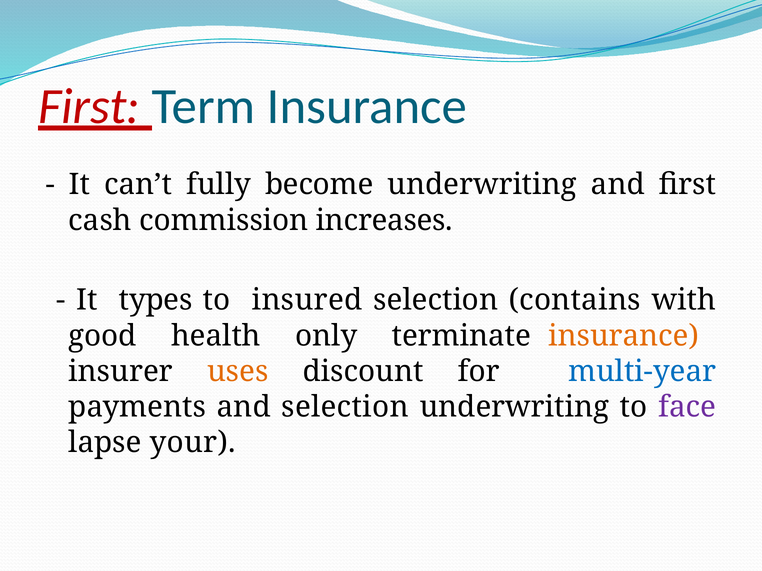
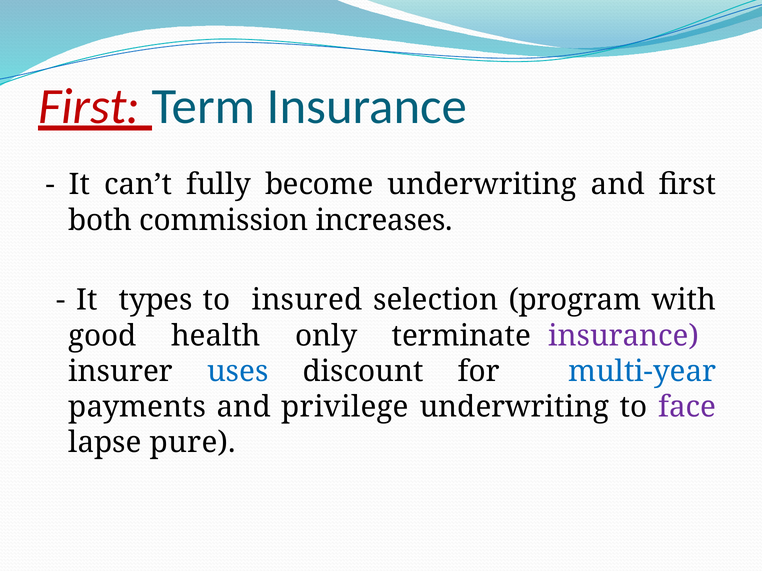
cash: cash -> both
contains: contains -> program
insurance at (624, 336) colour: orange -> purple
uses colour: orange -> blue
and selection: selection -> privilege
your: your -> pure
